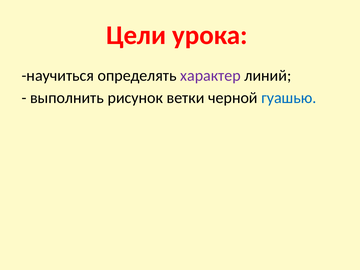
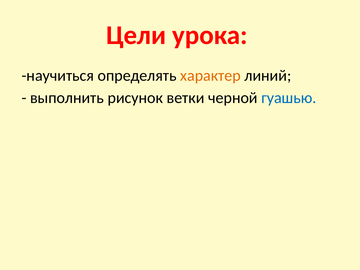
характер colour: purple -> orange
